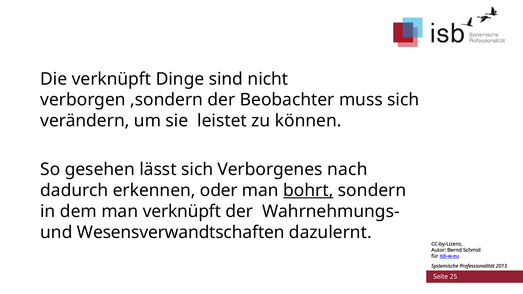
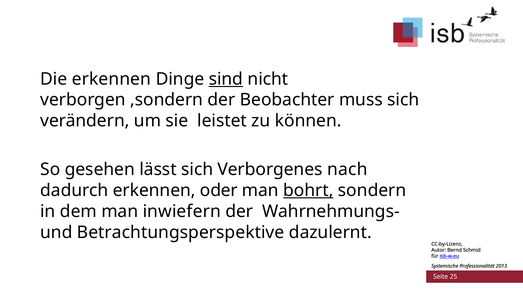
Die verknüpft: verknüpft -> erkennen
sind underline: none -> present
man verknüpft: verknüpft -> inwiefern
Wesensverwandtschaften: Wesensverwandtschaften -> Betrachtungsperspektive
